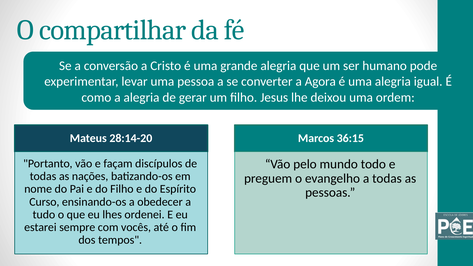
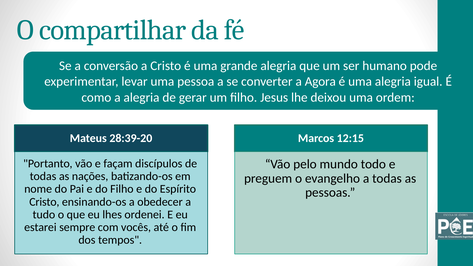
28:14-20: 28:14-20 -> 28:39-20
36:15: 36:15 -> 12:15
Curso at (44, 202): Curso -> Cristo
